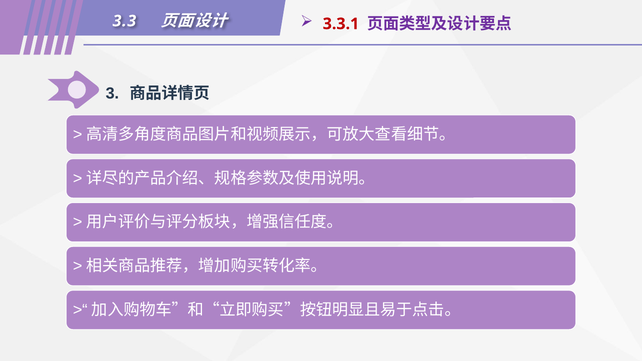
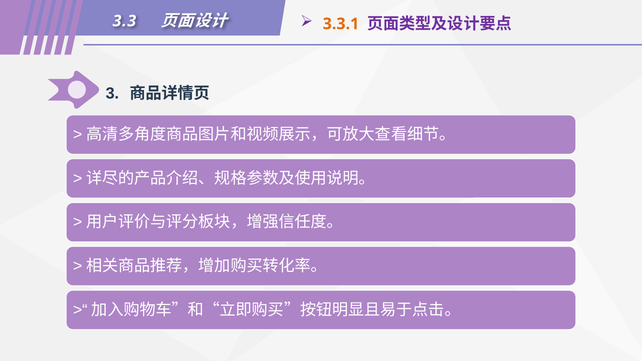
3.3.1 colour: red -> orange
